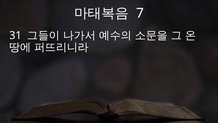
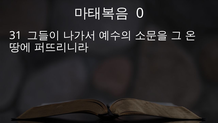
7: 7 -> 0
